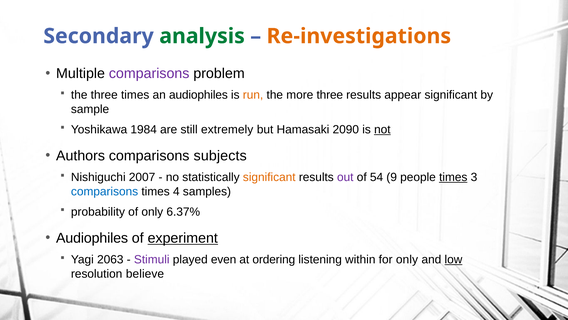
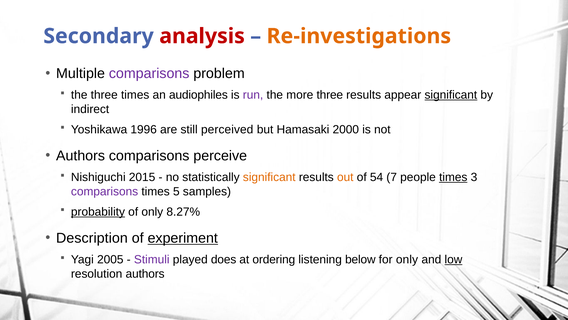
analysis colour: green -> red
run colour: orange -> purple
significant at (451, 95) underline: none -> present
sample: sample -> indirect
1984: 1984 -> 1996
extremely: extremely -> perceived
2090: 2090 -> 2000
not underline: present -> none
subjects: subjects -> perceive
2007: 2007 -> 2015
out colour: purple -> orange
9: 9 -> 7
comparisons at (105, 191) colour: blue -> purple
4: 4 -> 5
probability underline: none -> present
6.37%: 6.37% -> 8.27%
Audiophiles at (92, 238): Audiophiles -> Description
2063: 2063 -> 2005
even: even -> does
within: within -> below
resolution believe: believe -> authors
